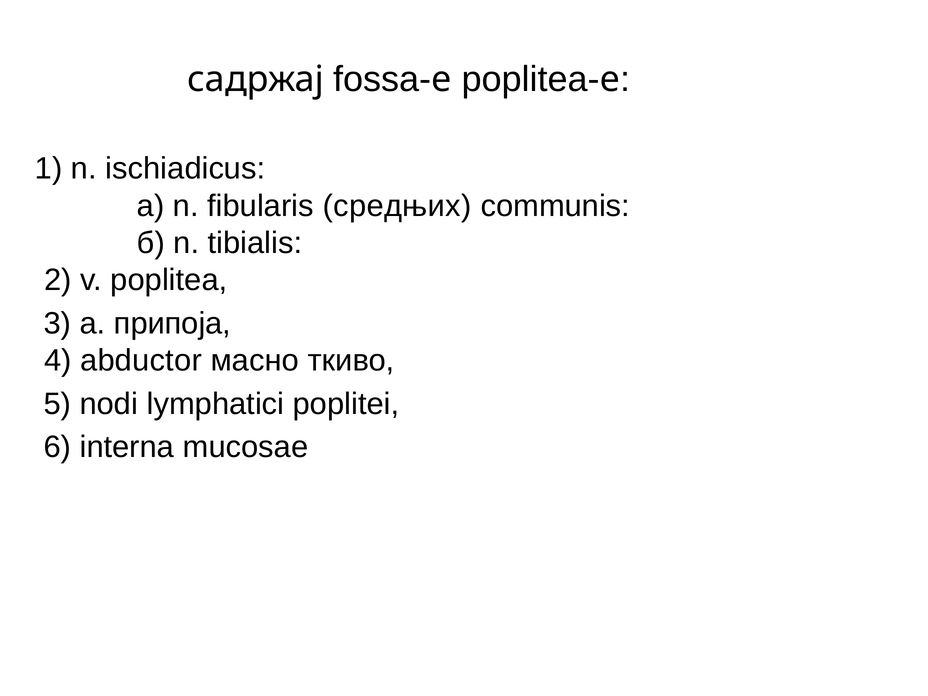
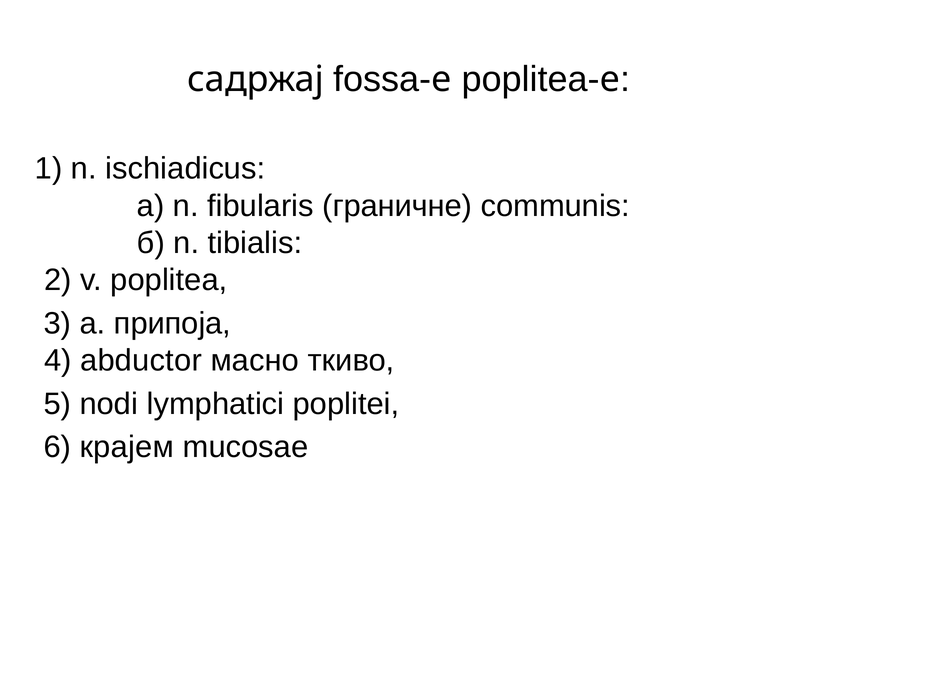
средњих: средњих -> граничне
interna: interna -> крајем
